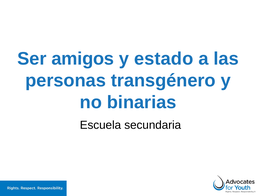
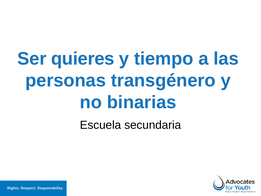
amigos: amigos -> quieres
estado: estado -> tiempo
